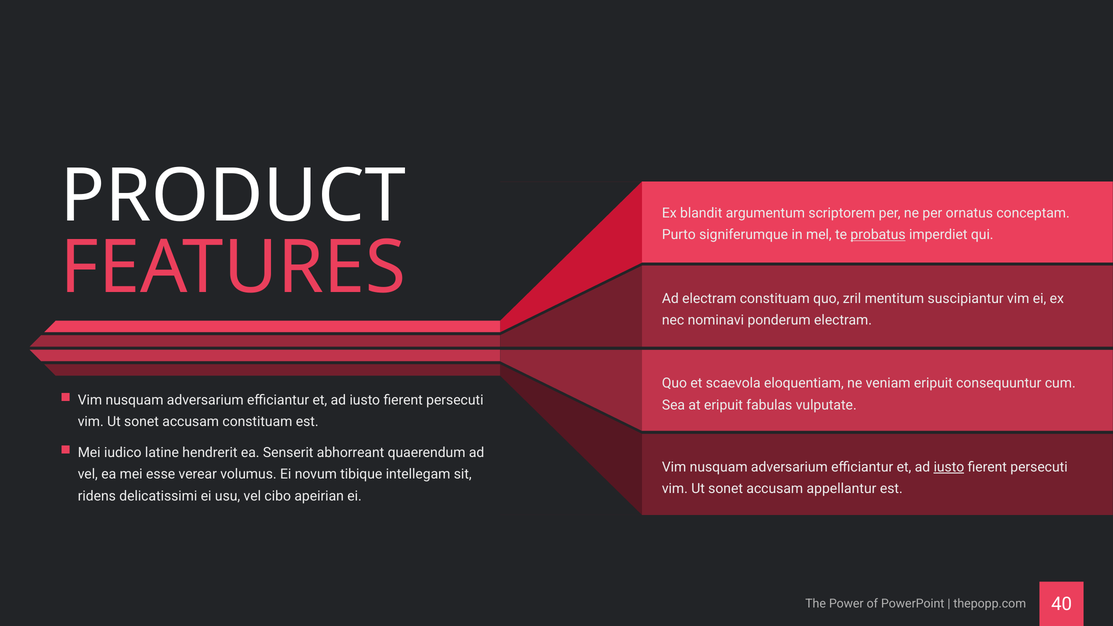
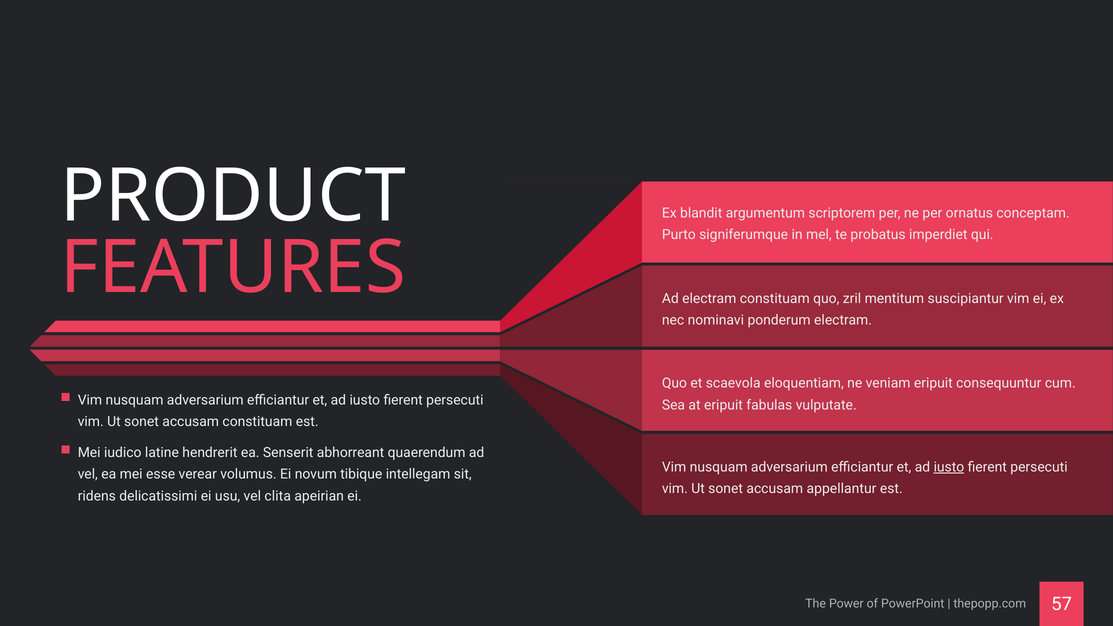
probatus underline: present -> none
cibo: cibo -> clita
40: 40 -> 57
